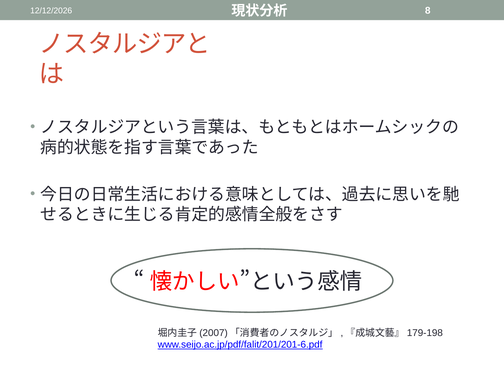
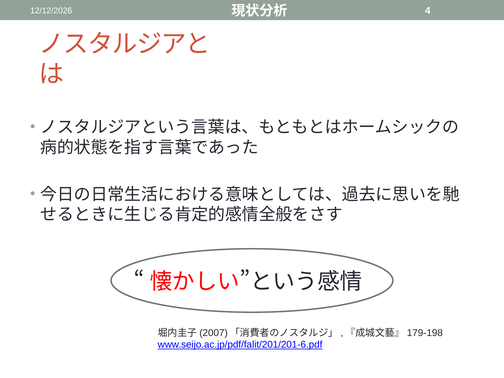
8: 8 -> 4
